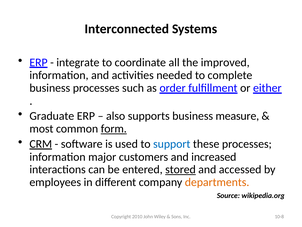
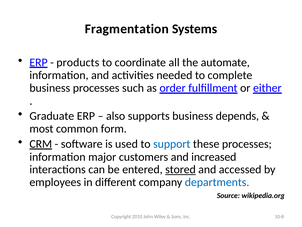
Interconnected: Interconnected -> Fragmentation
integrate: integrate -> products
improved: improved -> automate
measure: measure -> depends
form underline: present -> none
departments colour: orange -> blue
